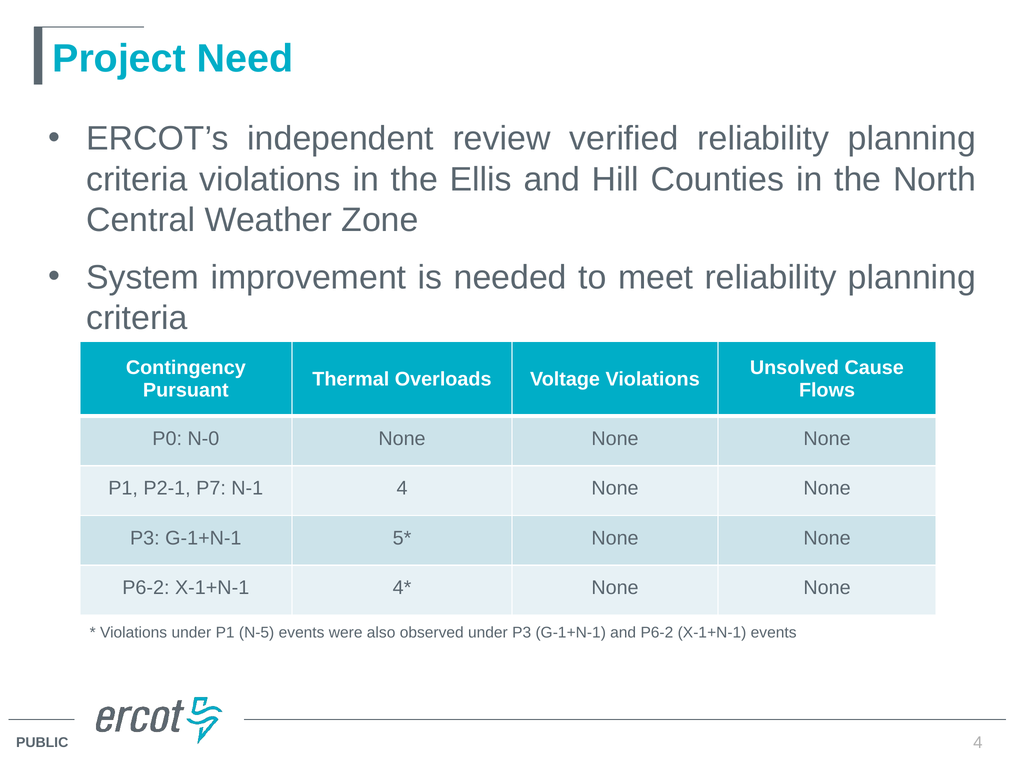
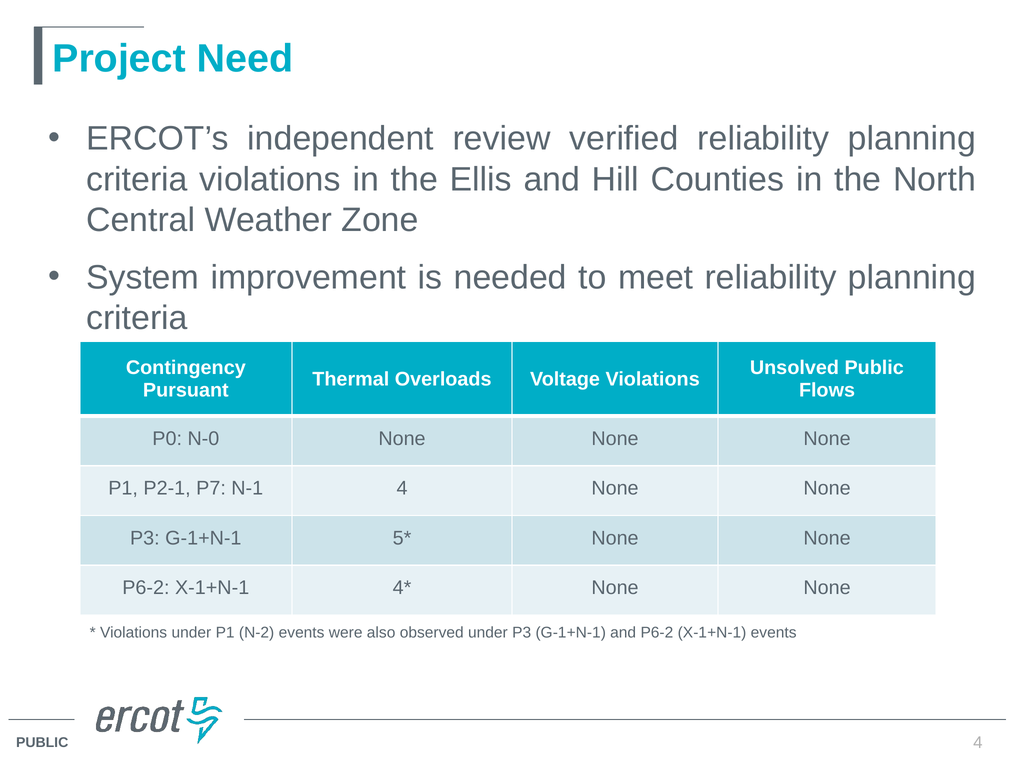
Unsolved Cause: Cause -> Public
N-5: N-5 -> N-2
